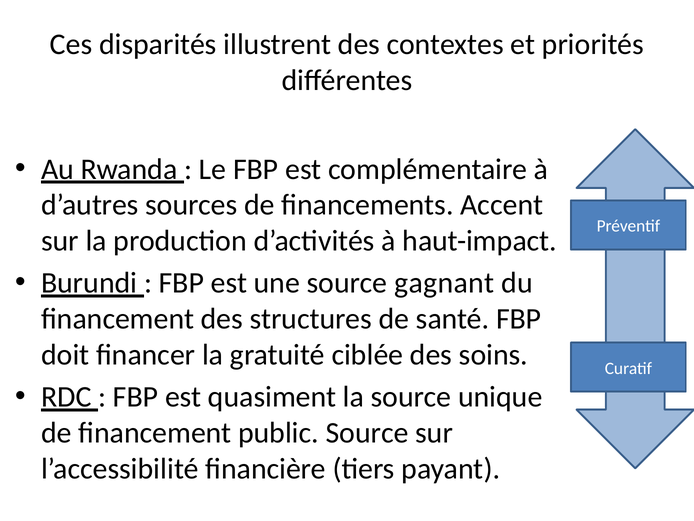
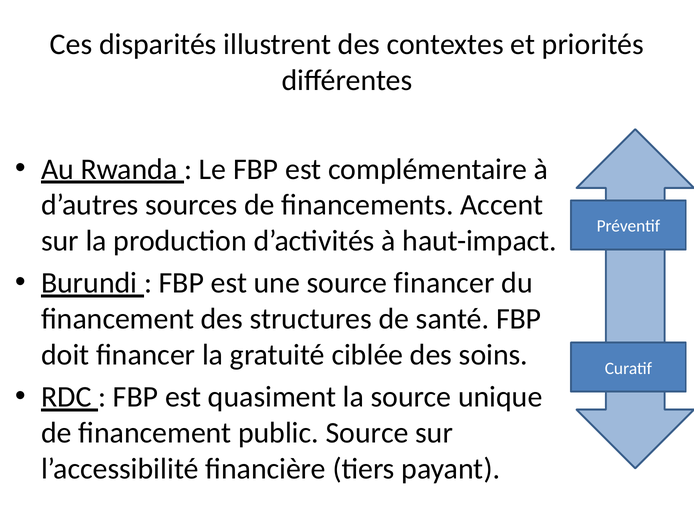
source gagnant: gagnant -> financer
